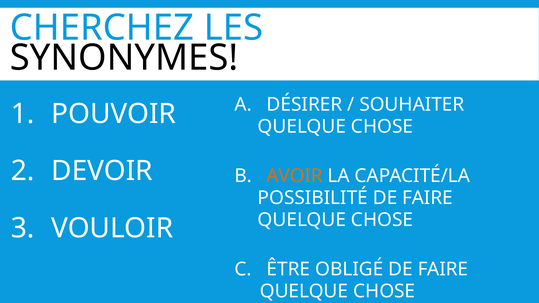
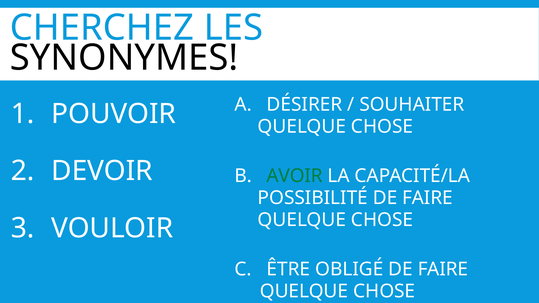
AVOIR colour: orange -> green
